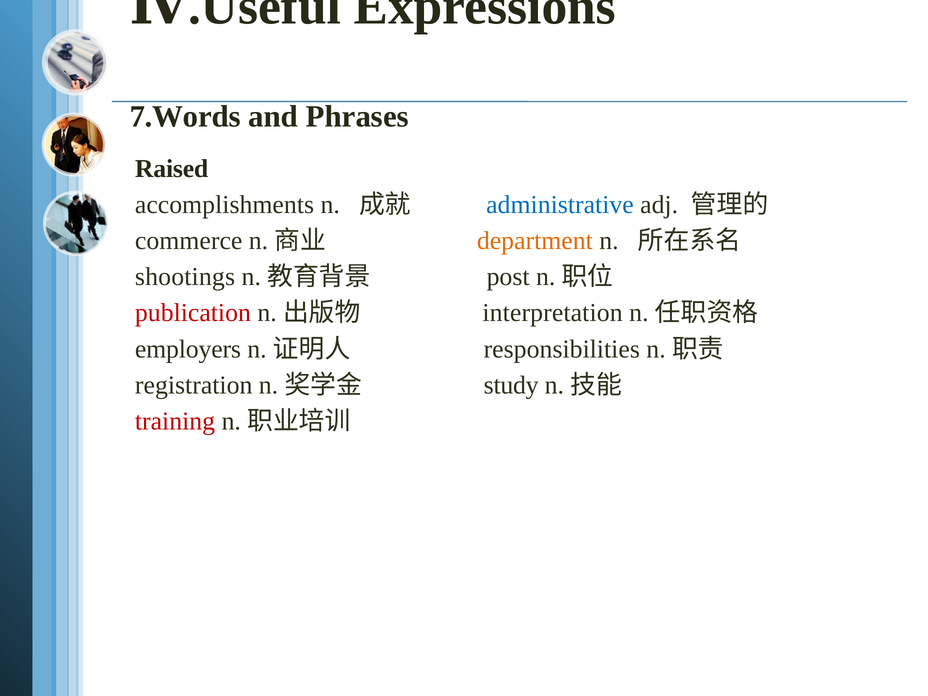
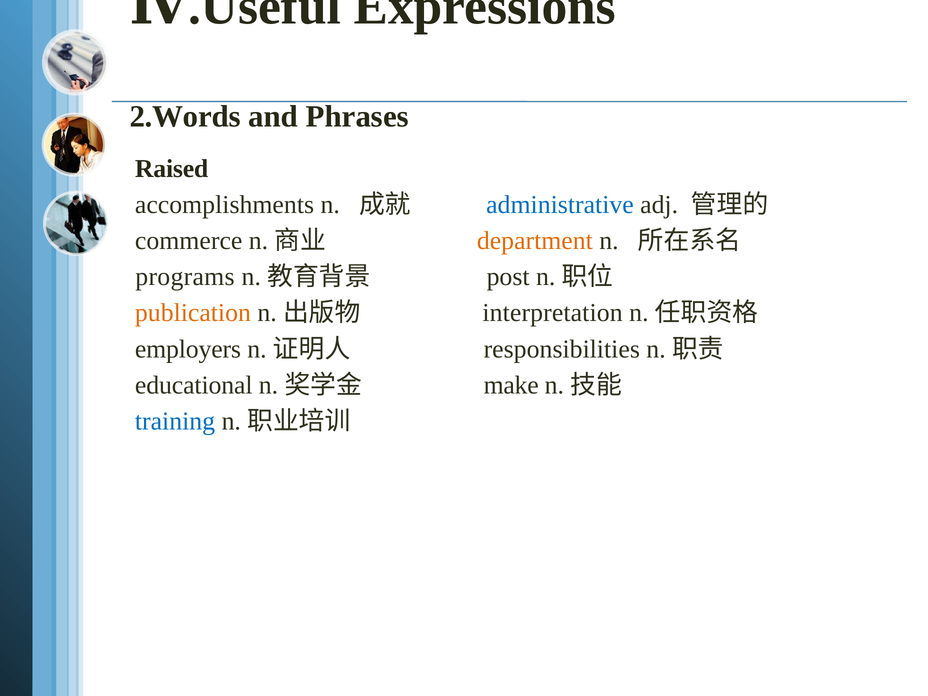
7.Words: 7.Words -> 2.Words
shootings: shootings -> programs
publication colour: red -> orange
registration: registration -> educational
study: study -> make
training colour: red -> blue
